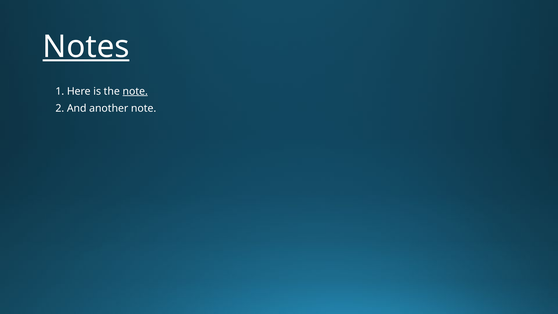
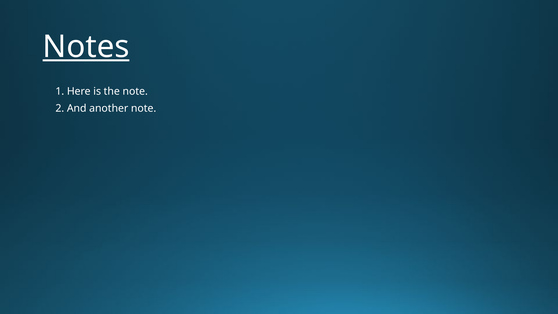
note at (135, 91) underline: present -> none
